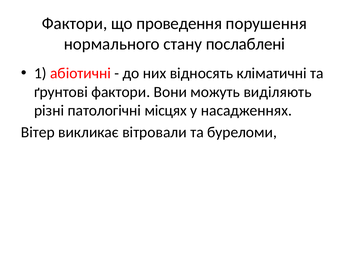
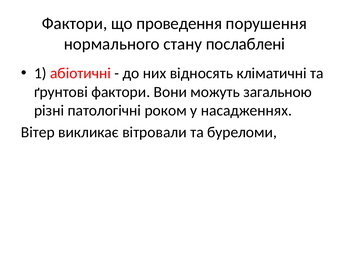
виділяють: виділяють -> загальною
місцях: місцях -> роком
